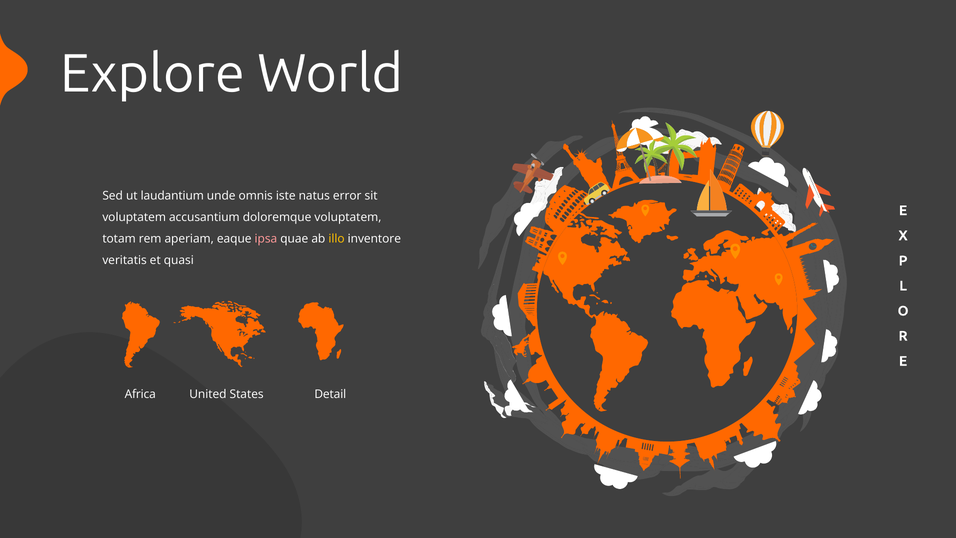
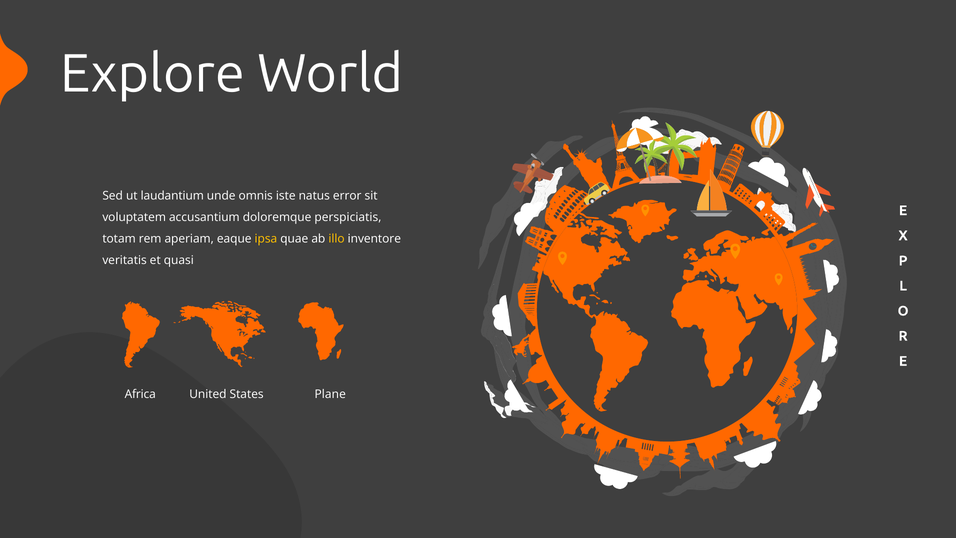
doloremque voluptatem: voluptatem -> perspiciatis
ipsa colour: pink -> yellow
Detail: Detail -> Plane
